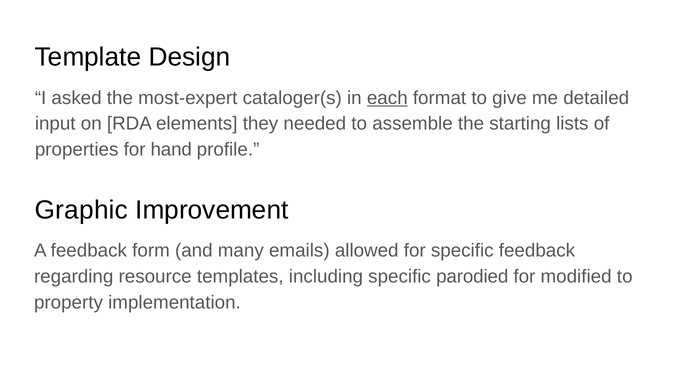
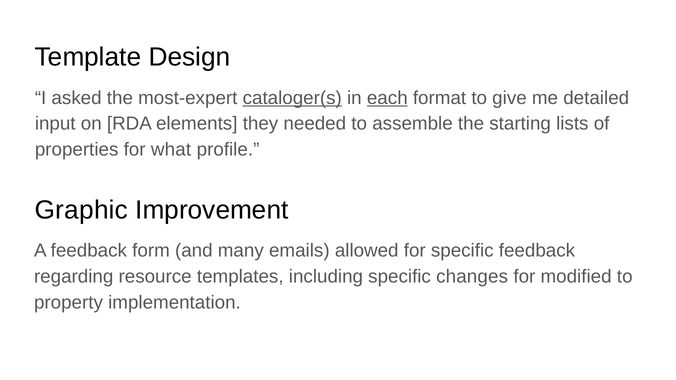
cataloger(s underline: none -> present
hand: hand -> what
parodied: parodied -> changes
